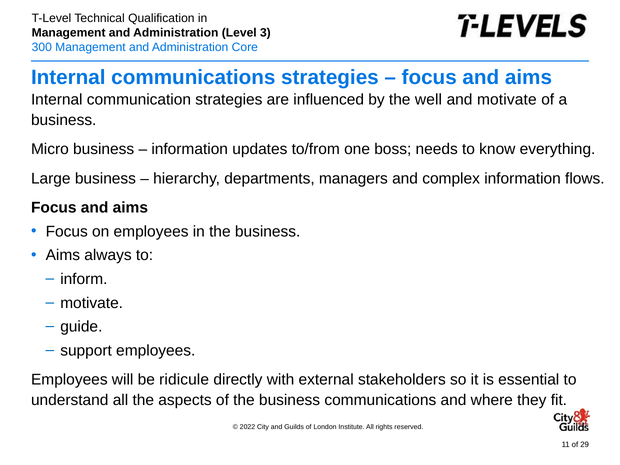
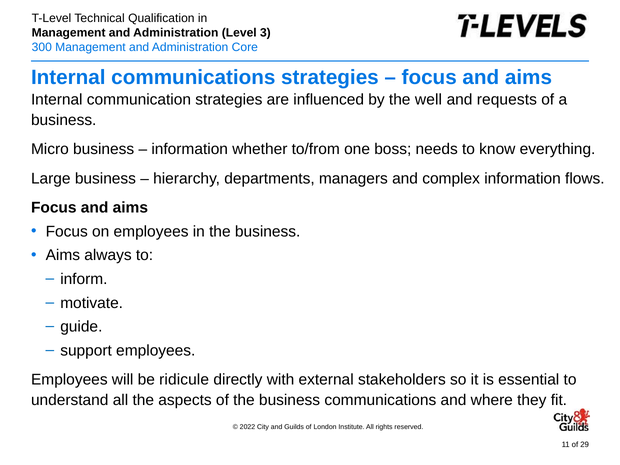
and motivate: motivate -> requests
updates: updates -> whether
